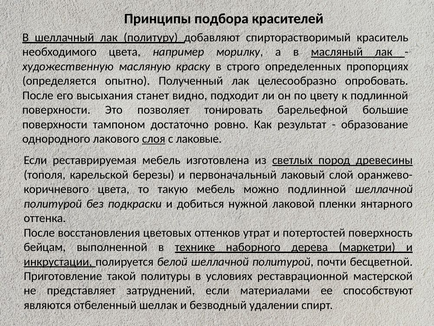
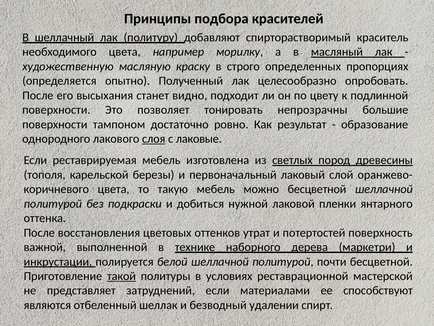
барельефной: барельефной -> непрозрачны
можно подлинной: подлинной -> бесцветной
бейцам: бейцам -> важной
такой underline: none -> present
